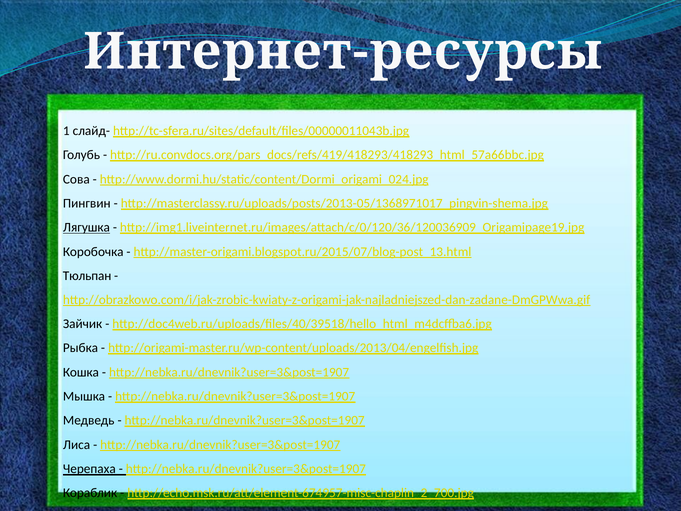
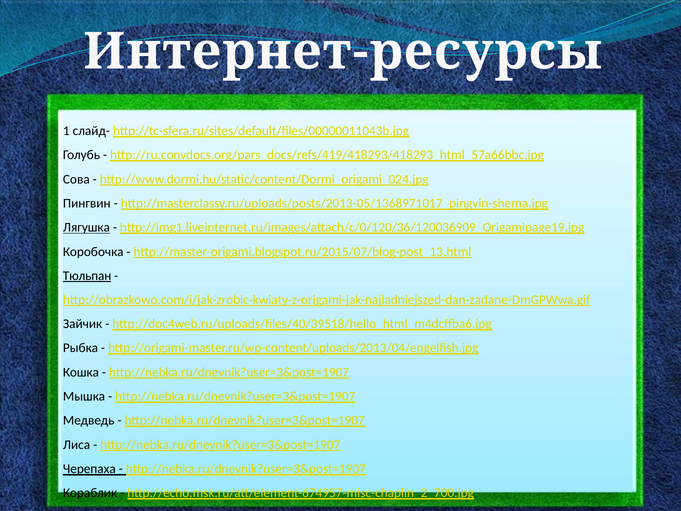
Тюльпан underline: none -> present
